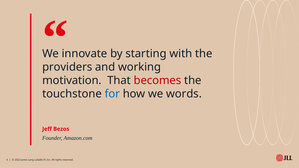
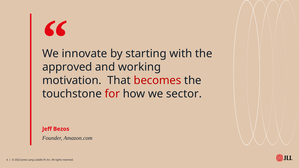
providers: providers -> approved
for colour: blue -> red
words: words -> sector
